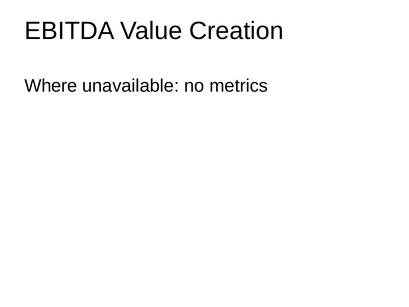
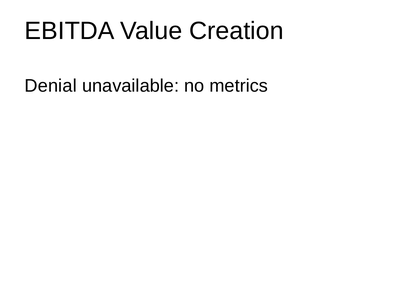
Where: Where -> Denial
